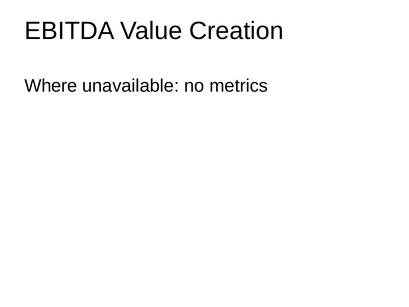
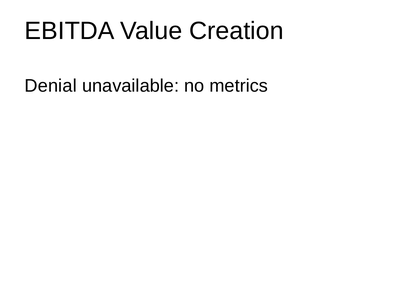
Where: Where -> Denial
